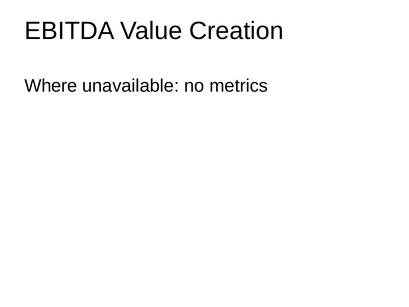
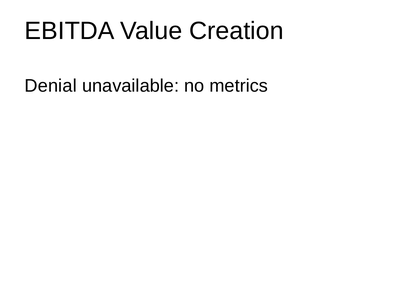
Where: Where -> Denial
